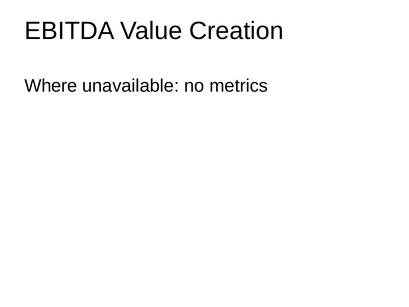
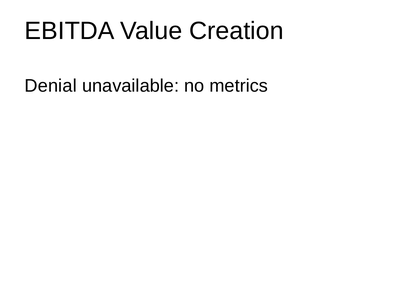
Where: Where -> Denial
